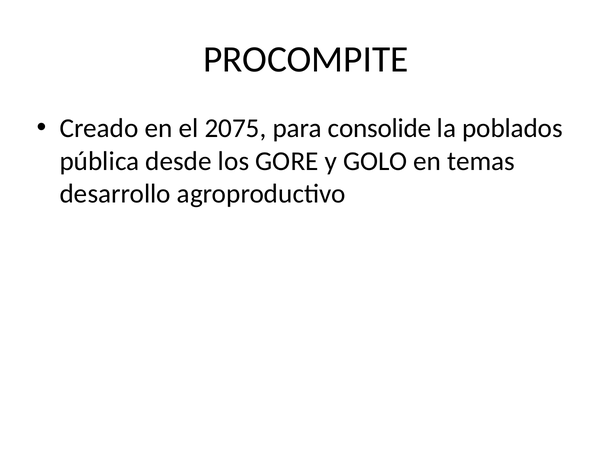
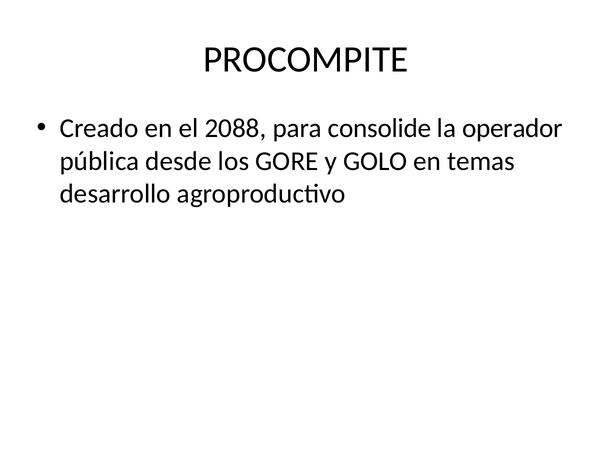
2075: 2075 -> 2088
poblados: poblados -> operador
